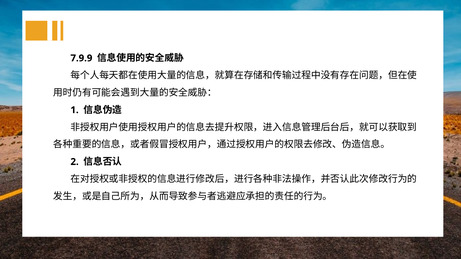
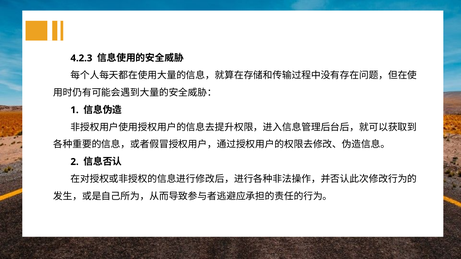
7.9.9: 7.9.9 -> 4.2.3
